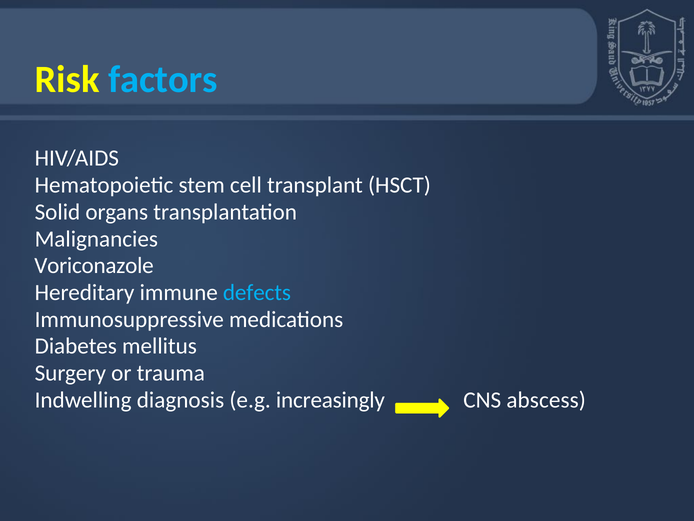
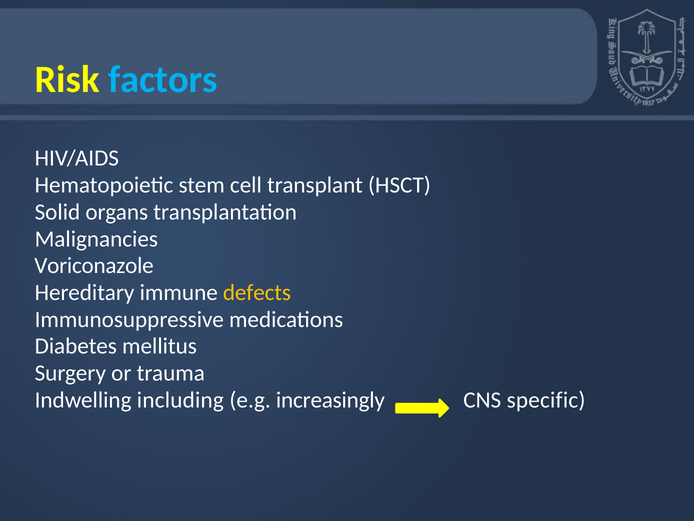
defects colour: light blue -> yellow
diagnosis: diagnosis -> including
abscess: abscess -> specific
